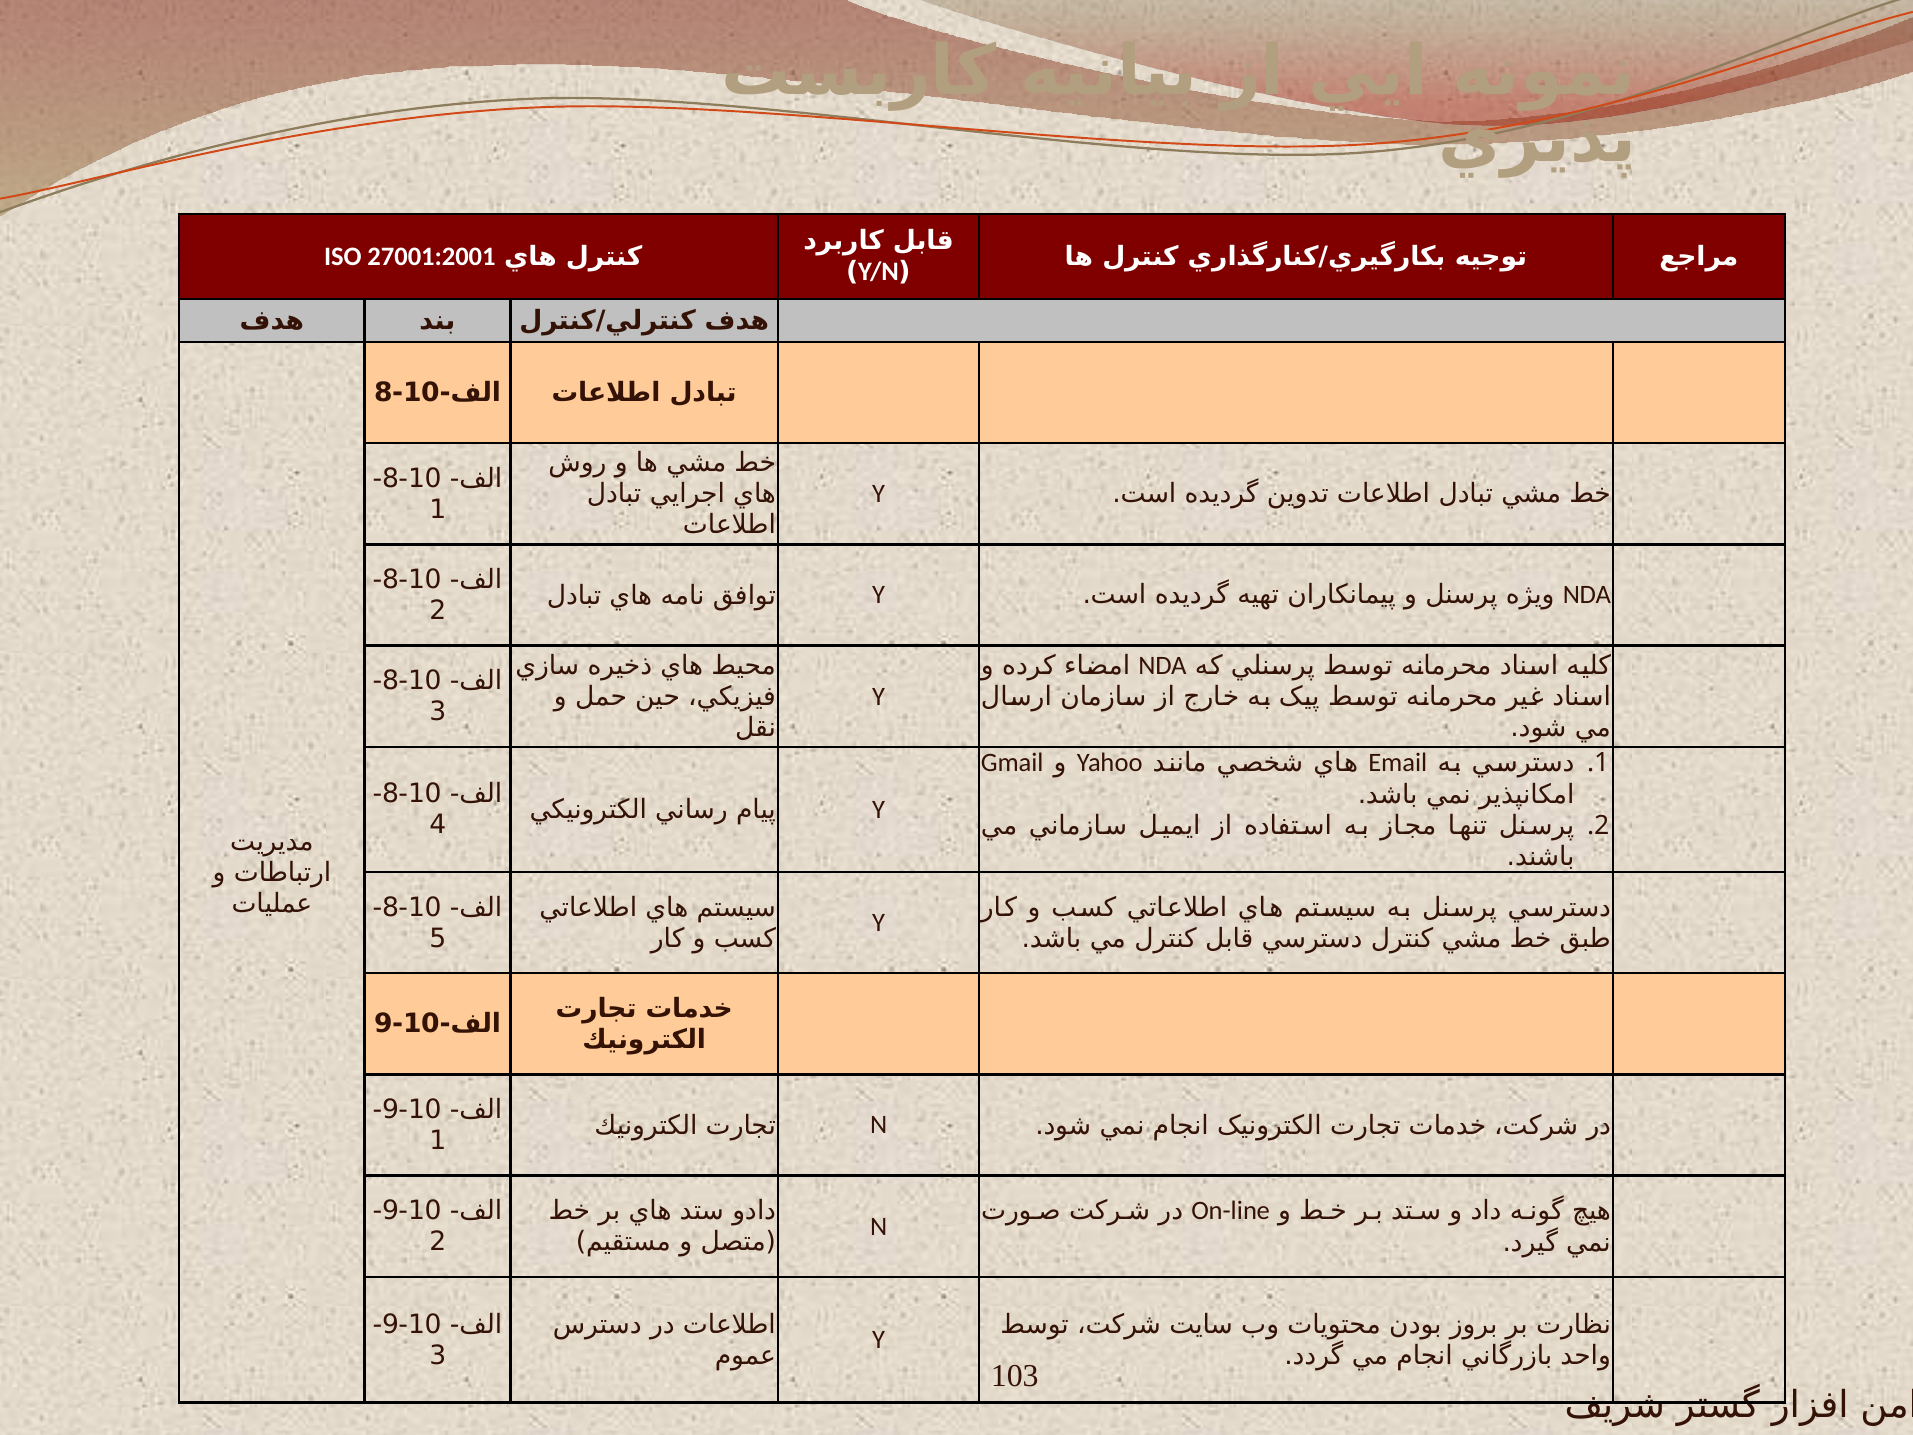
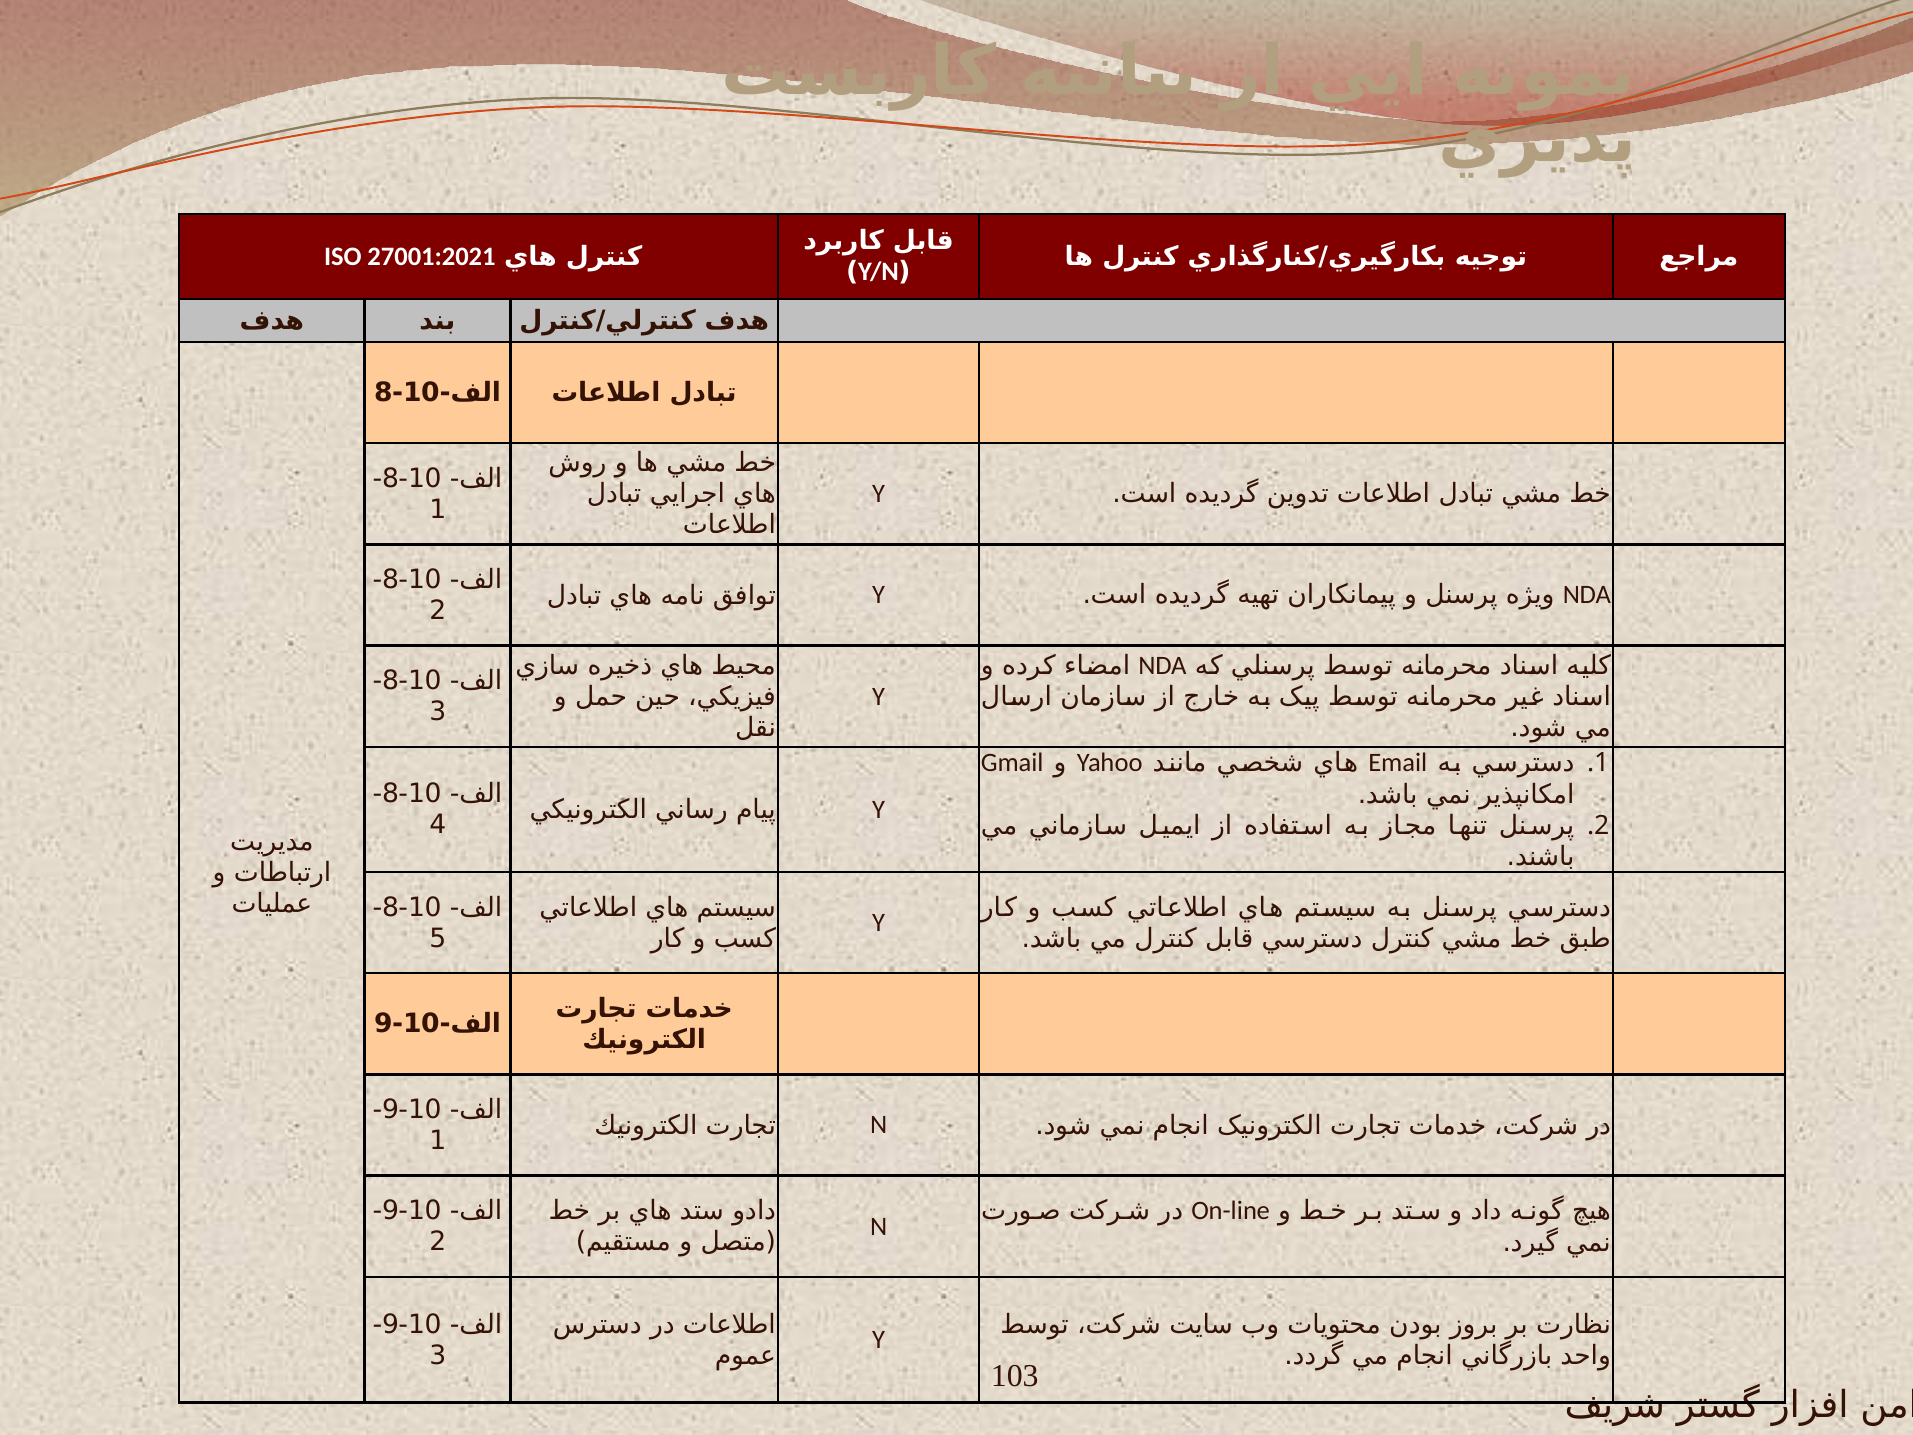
27001:2001: 27001:2001 -> 27001:2021
